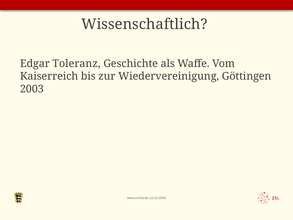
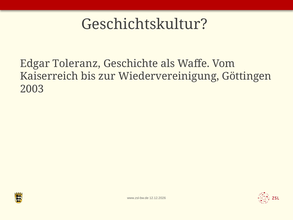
Wissenschaftlich: Wissenschaftlich -> Geschichtskultur
